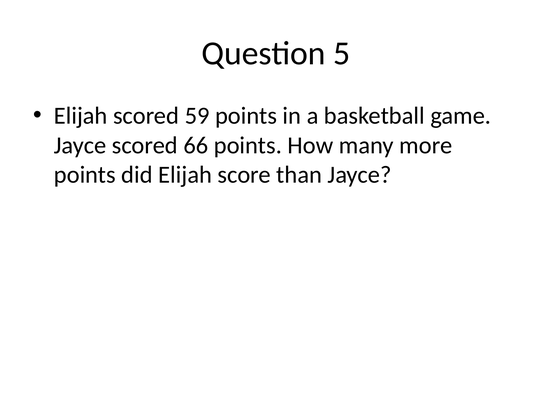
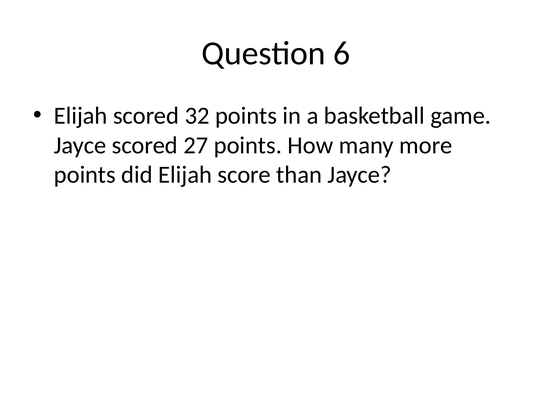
5: 5 -> 6
59: 59 -> 32
66: 66 -> 27
